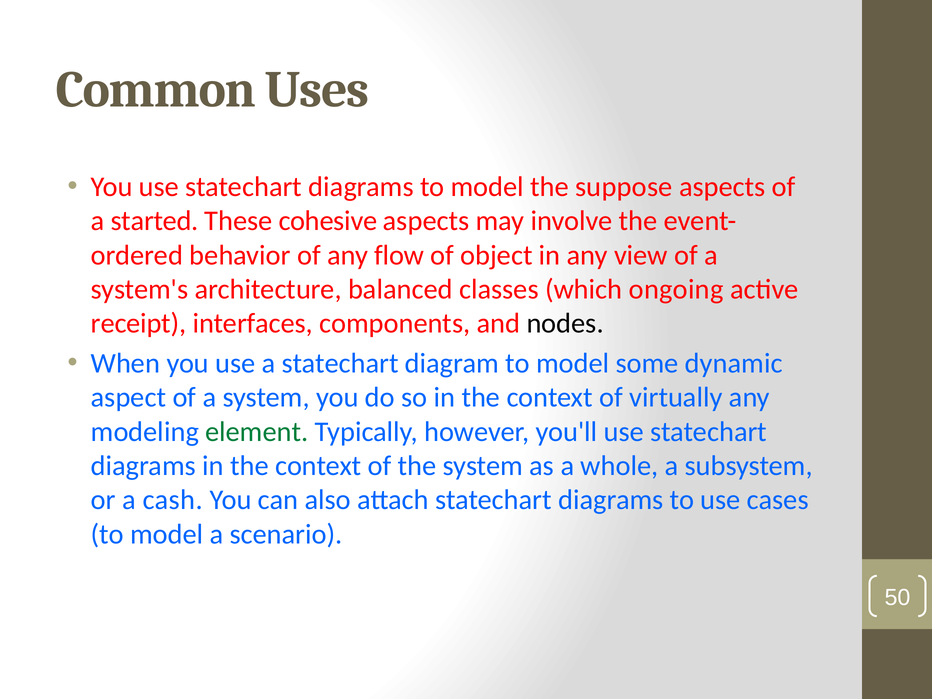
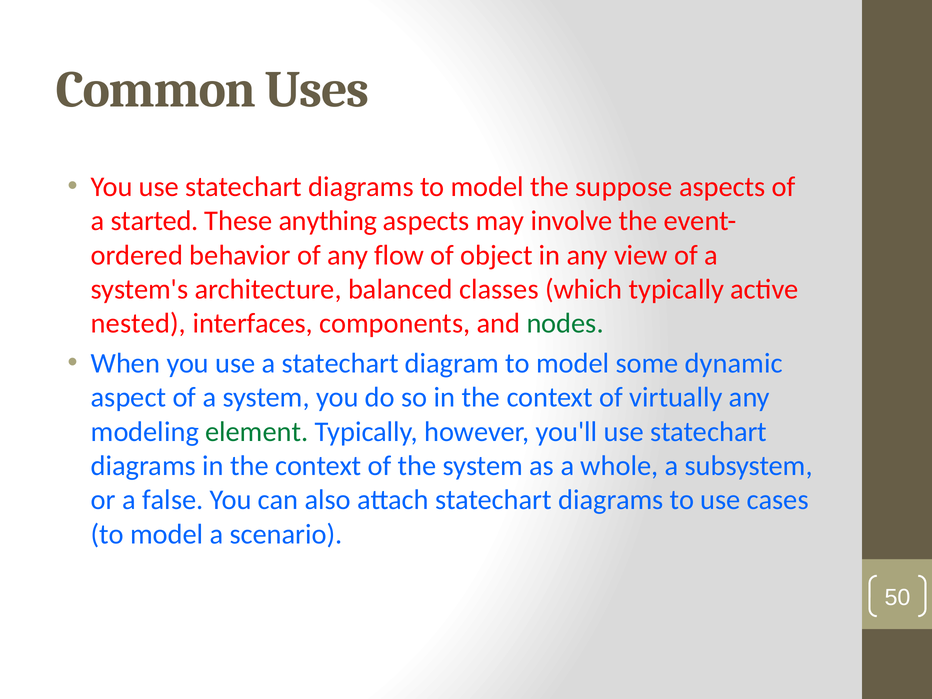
cohesive: cohesive -> anything
which ongoing: ongoing -> typically
receipt: receipt -> nested
nodes colour: black -> green
cash: cash -> false
